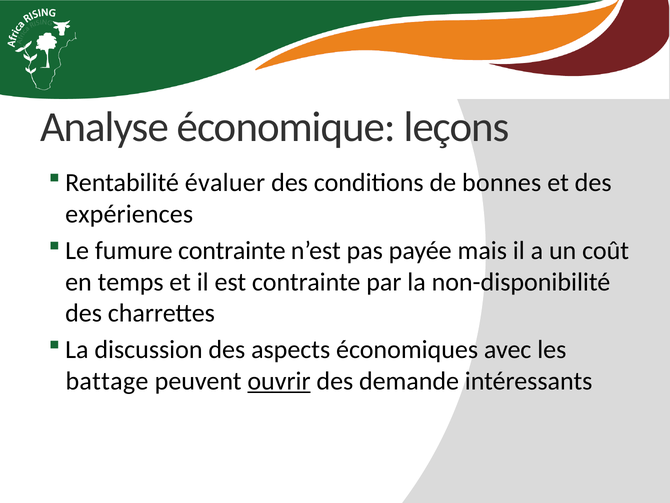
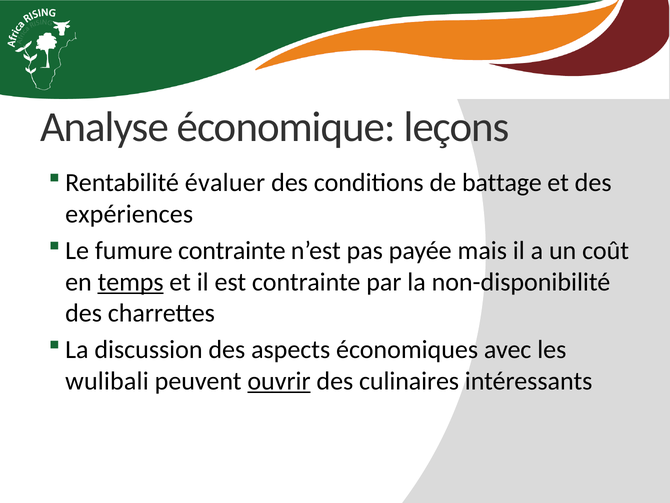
bonnes: bonnes -> battage
temps underline: none -> present
battage: battage -> wulibali
demande: demande -> culinaires
